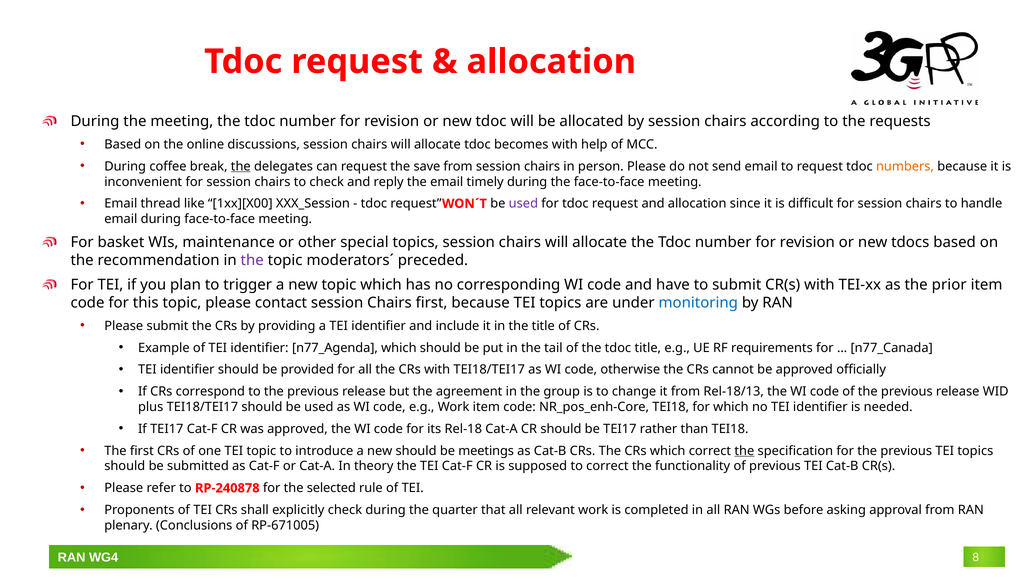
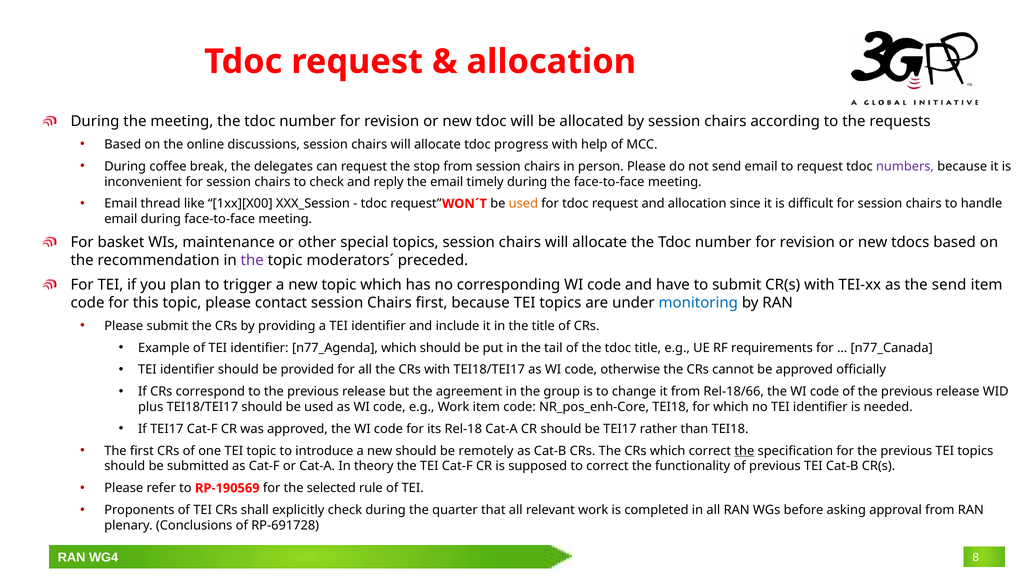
becomes: becomes -> progress
the at (241, 166) underline: present -> none
save: save -> stop
numbers colour: orange -> purple
used at (523, 204) colour: purple -> orange
the prior: prior -> send
Rel-18/13: Rel-18/13 -> Rel-18/66
meetings: meetings -> remotely
RP-240878: RP-240878 -> RP-190569
RP-671005: RP-671005 -> RP-691728
